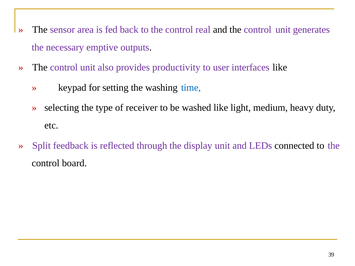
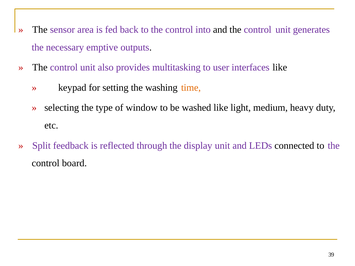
real: real -> into
productivity: productivity -> multitasking
time colour: blue -> orange
receiver: receiver -> window
